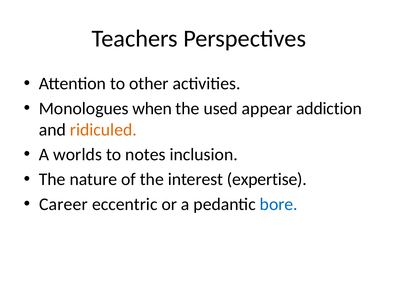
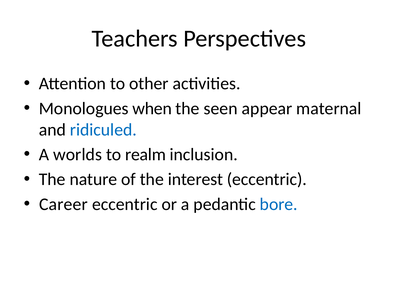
used: used -> seen
addiction: addiction -> maternal
ridiculed colour: orange -> blue
notes: notes -> realm
interest expertise: expertise -> eccentric
